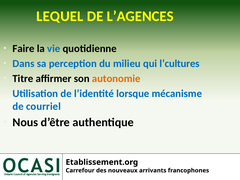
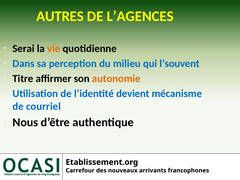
LEQUEL: LEQUEL -> AUTRES
Faire: Faire -> Serai
vie colour: blue -> orange
l’cultures: l’cultures -> l’souvent
lorsque: lorsque -> devient
